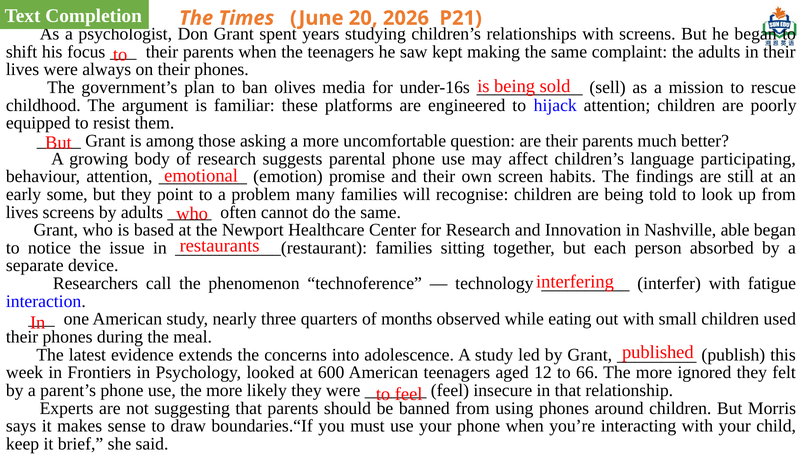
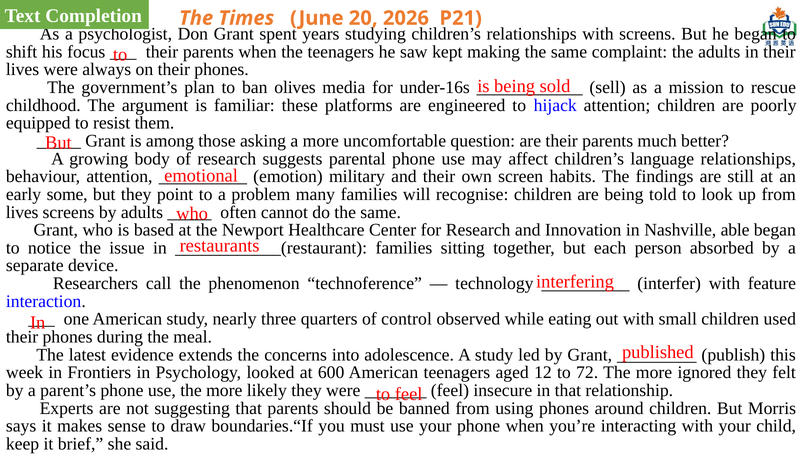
language participating: participating -> relationships
promise: promise -> military
fatigue: fatigue -> feature
months: months -> control
66: 66 -> 72
